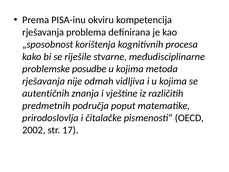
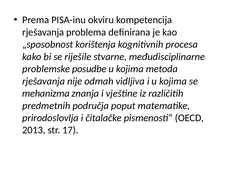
autentičnih: autentičnih -> mehanizma
2002: 2002 -> 2013
